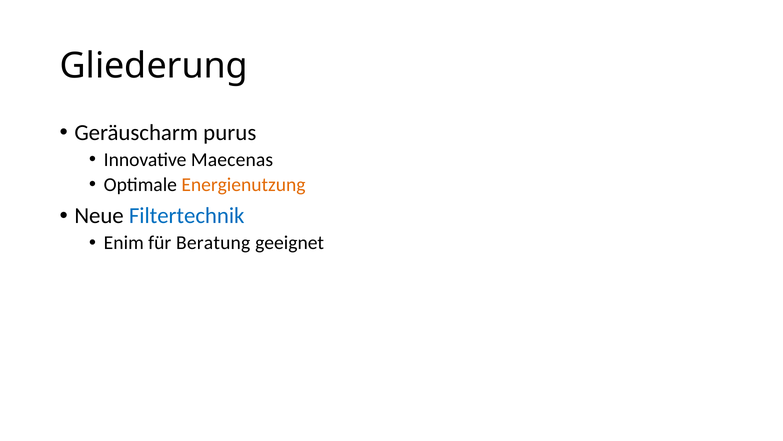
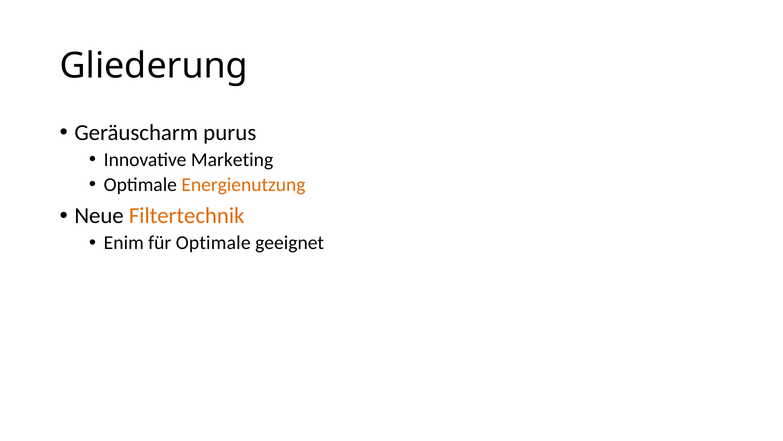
Maecenas: Maecenas -> Marketing
Filtertechnik colour: blue -> orange
für Beratung: Beratung -> Optimale
